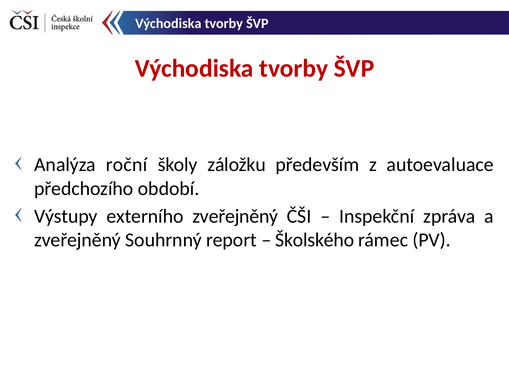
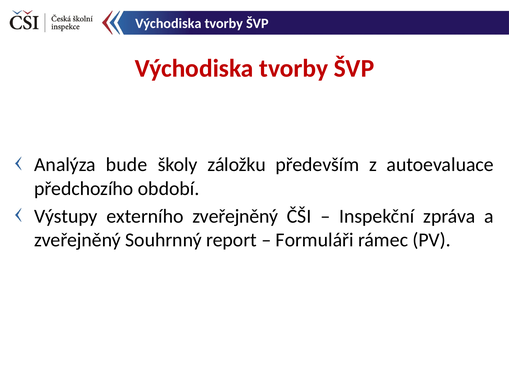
roční: roční -> bude
Školského: Školského -> Formuláři
